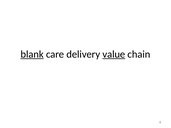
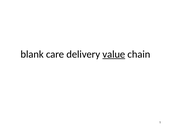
blank underline: present -> none
